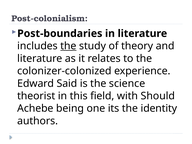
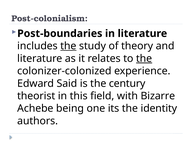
the at (144, 58) underline: none -> present
science: science -> century
Should: Should -> Bizarre
